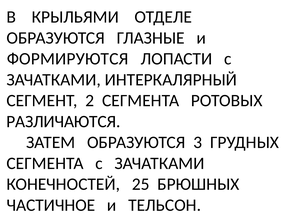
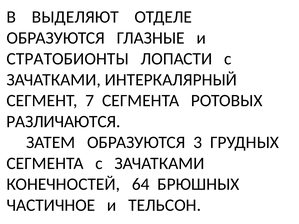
КРЫЛЬЯМИ: КРЫЛЬЯМИ -> ВЫДЕЛЯЮТ
ФОРМИРУЮТСЯ: ФОРМИРУЮТСЯ -> СТРАТОБИОНТЫ
2: 2 -> 7
25: 25 -> 64
